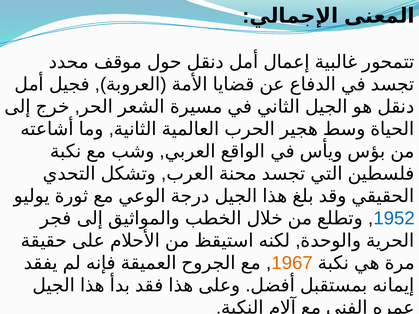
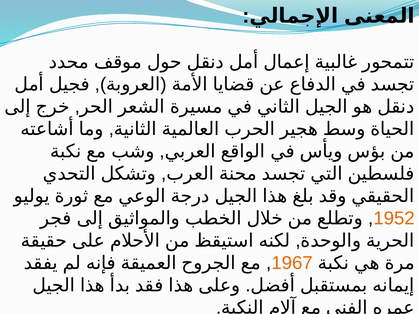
1952 colour: blue -> orange
